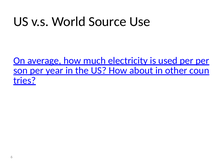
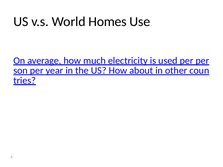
Source: Source -> Homes
